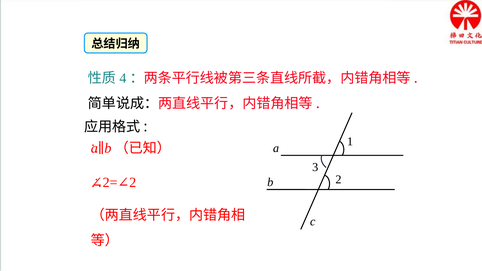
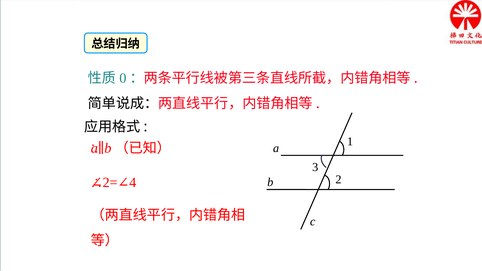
4: 4 -> 0
2 at (133, 183): 2 -> 4
